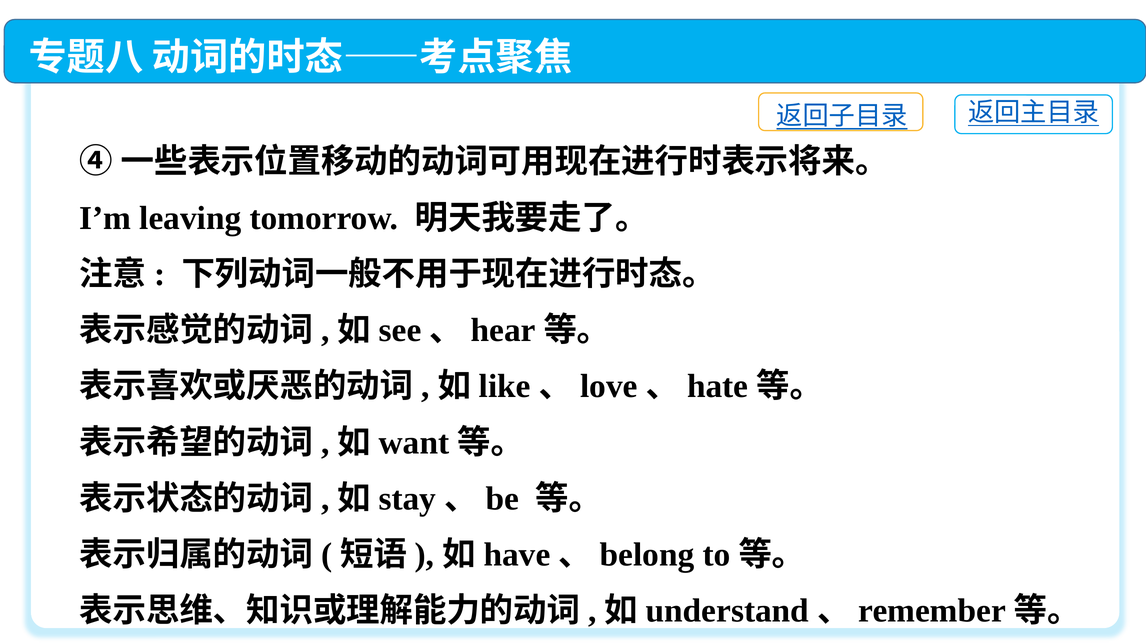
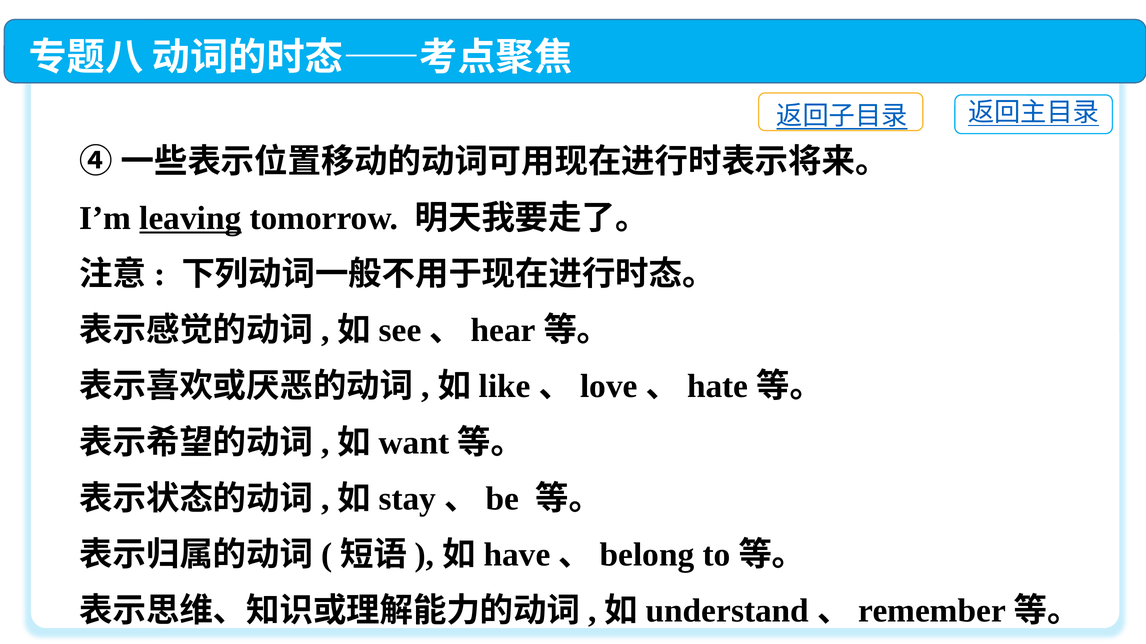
leaving underline: none -> present
